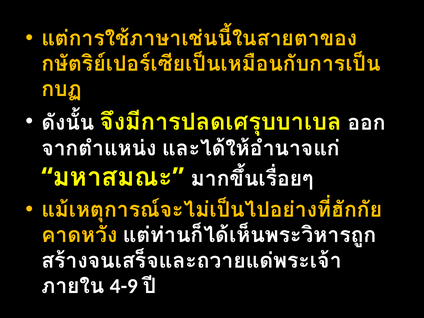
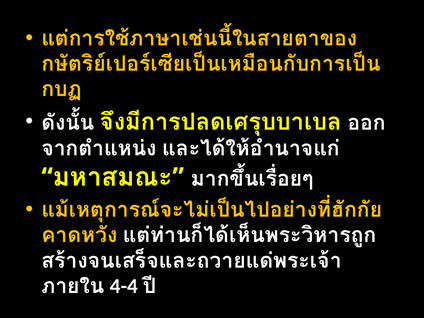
4-9: 4-9 -> 4-4
